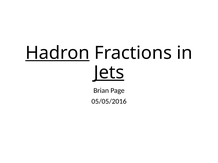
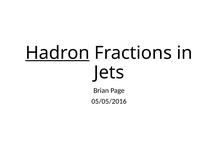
Jets underline: present -> none
